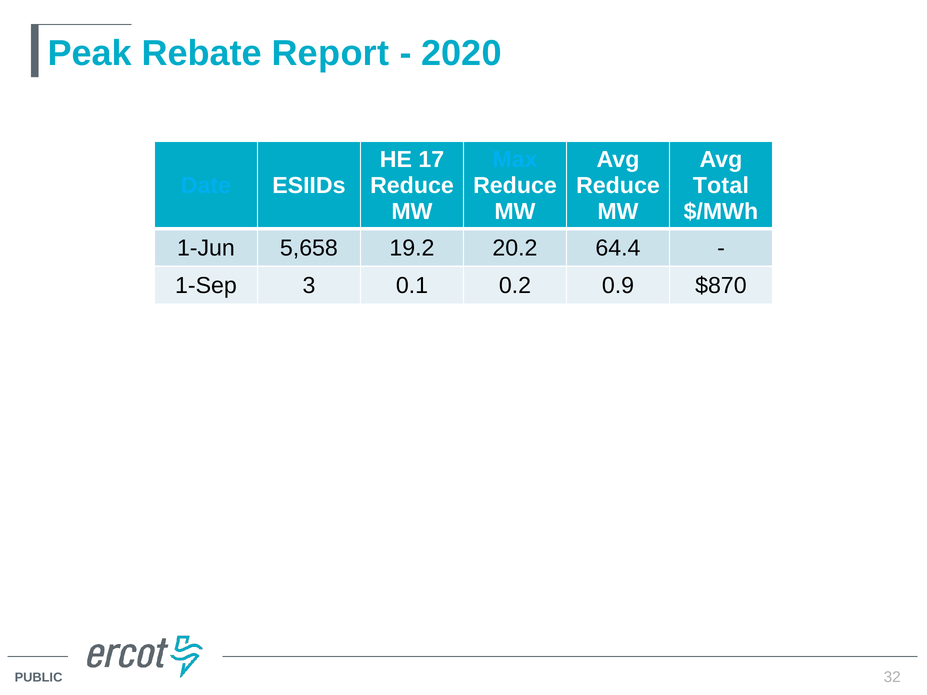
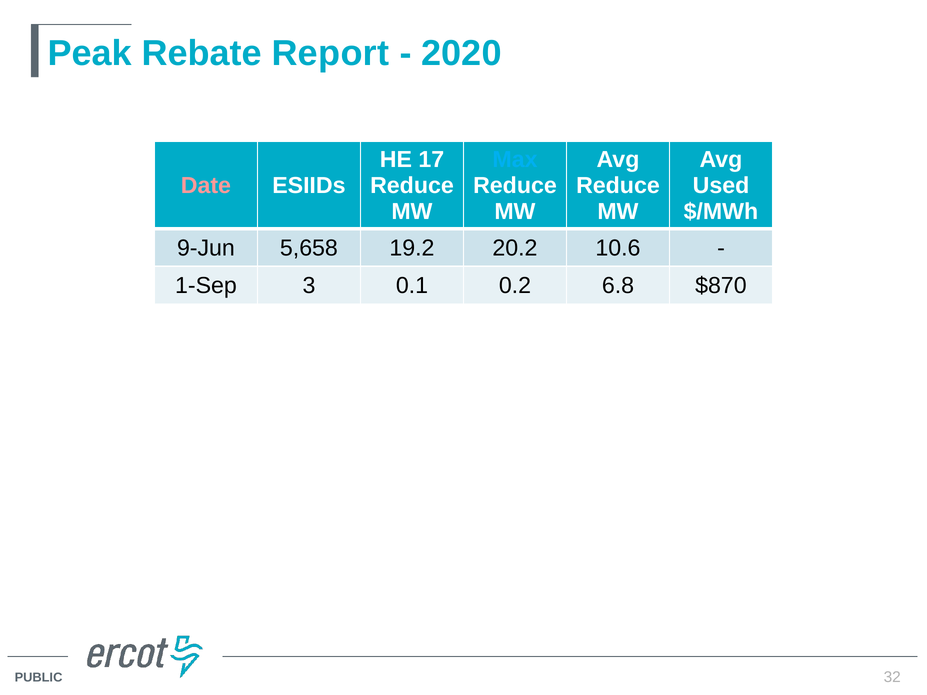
Date colour: light blue -> pink
Total: Total -> Used
1-Jun: 1-Jun -> 9-Jun
64.4: 64.4 -> 10.6
0.9: 0.9 -> 6.8
